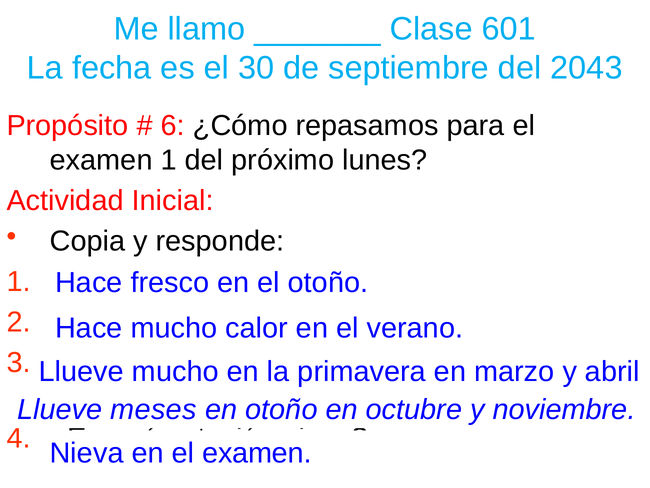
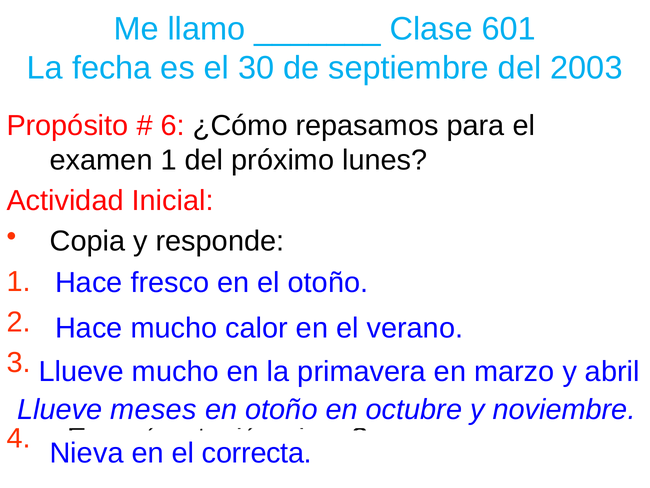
2043: 2043 -> 2003
examen at (257, 453): examen -> correcta
